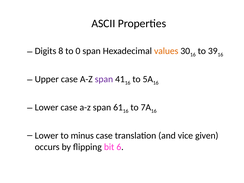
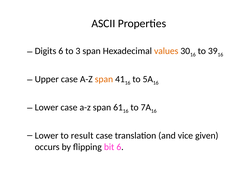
Digits 8: 8 -> 6
0: 0 -> 3
span at (104, 79) colour: purple -> orange
minus: minus -> result
